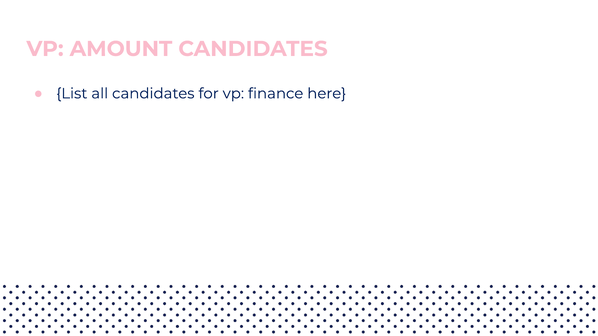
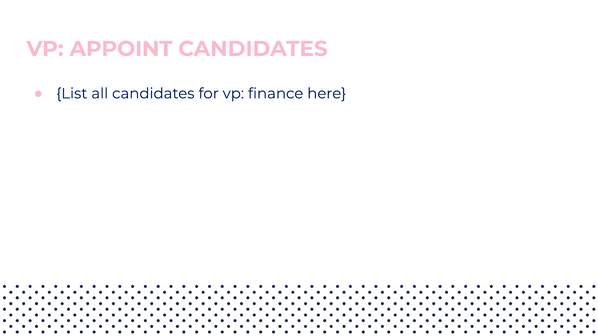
AMOUNT: AMOUNT -> APPOINT
